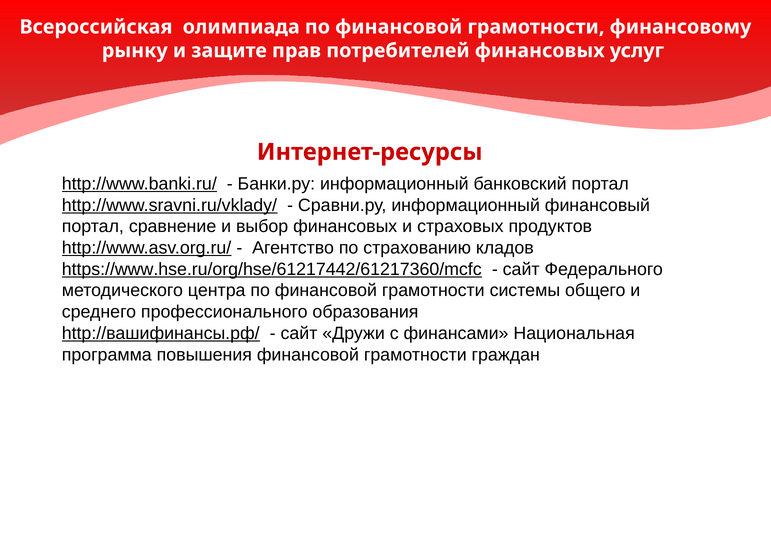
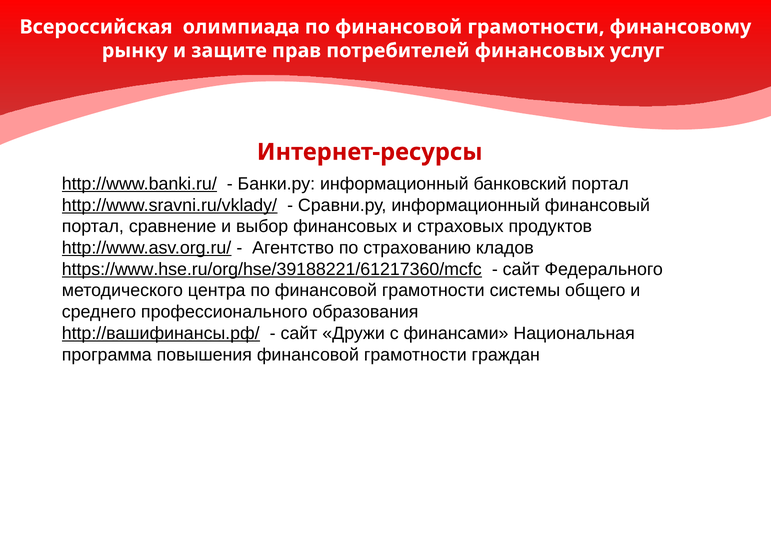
https://www.hse.ru/org/hse/61217442/61217360/mcfc: https://www.hse.ru/org/hse/61217442/61217360/mcfc -> https://www.hse.ru/org/hse/39188221/61217360/mcfc
